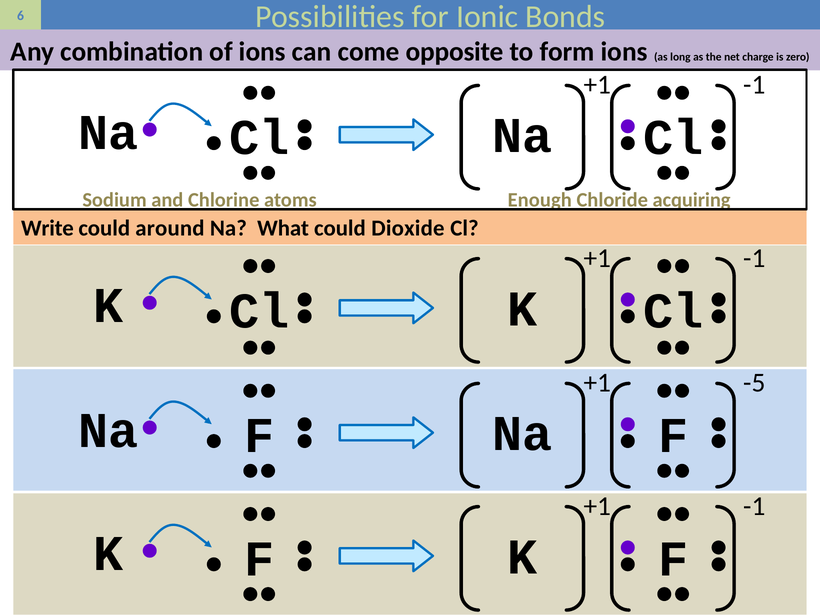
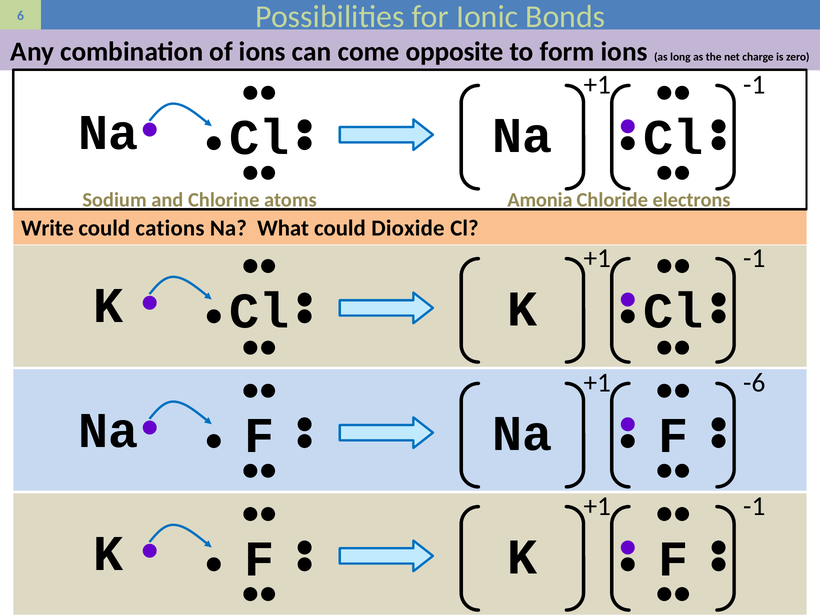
Enough: Enough -> Amonia
acquiring: acquiring -> electrons
around: around -> cations
-5: -5 -> -6
